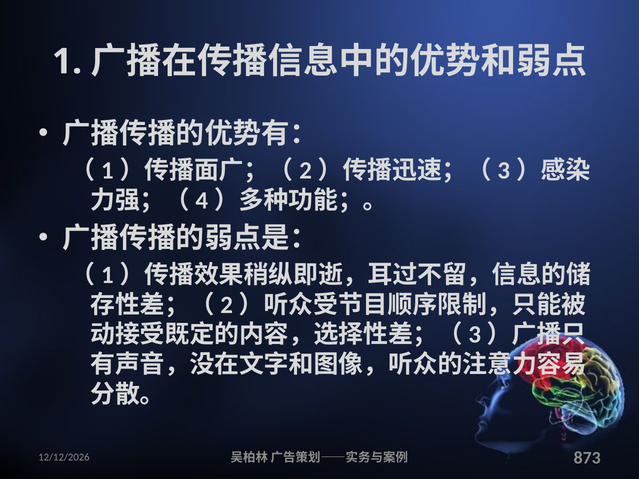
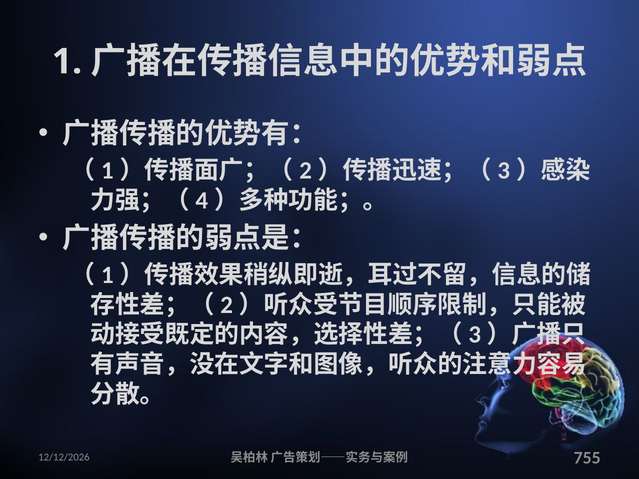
873: 873 -> 755
